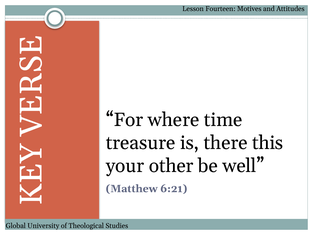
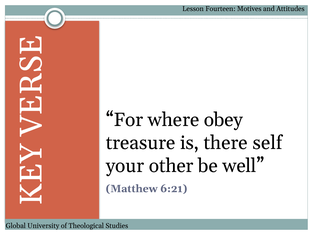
time: time -> obey
this: this -> self
